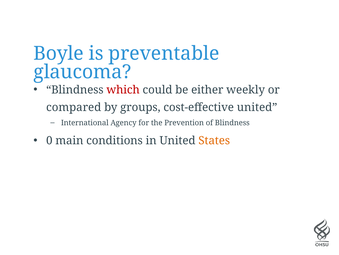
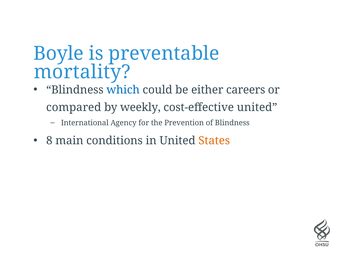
glaucoma: glaucoma -> mortality
which colour: red -> blue
weekly: weekly -> careers
groups: groups -> weekly
0: 0 -> 8
